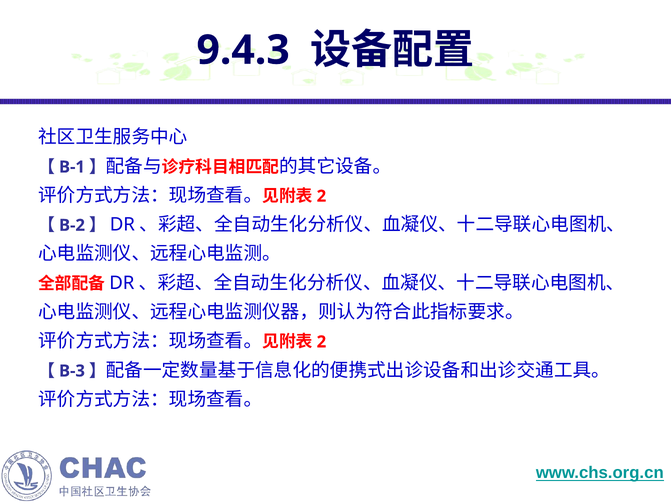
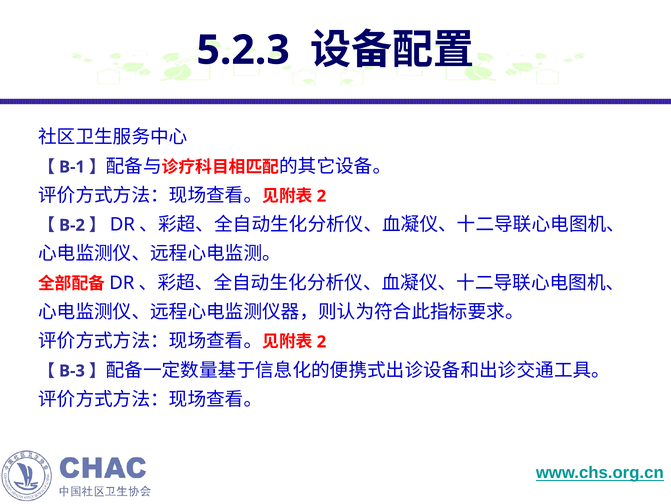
9.4.3: 9.4.3 -> 5.2.3
